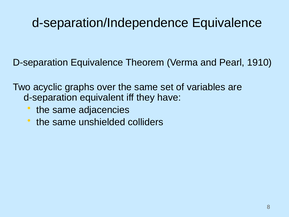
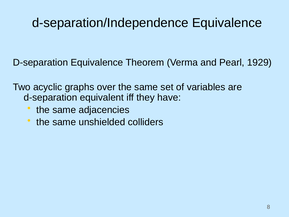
1910: 1910 -> 1929
